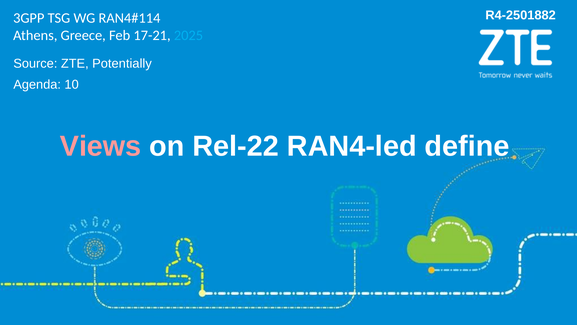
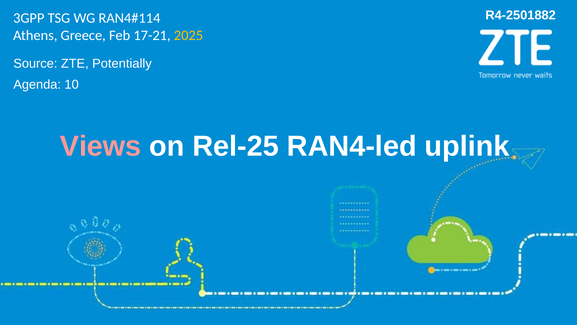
2025 colour: light blue -> yellow
Rel-22: Rel-22 -> Rel-25
define: define -> uplink
